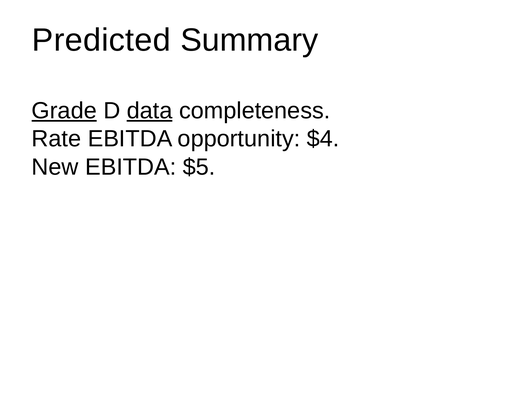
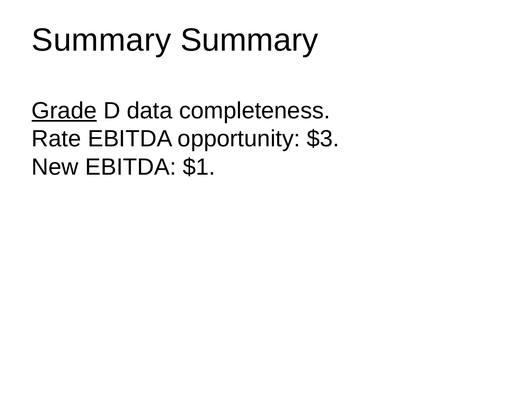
Predicted at (101, 40): Predicted -> Summary
data underline: present -> none
$4: $4 -> $3
$5: $5 -> $1
